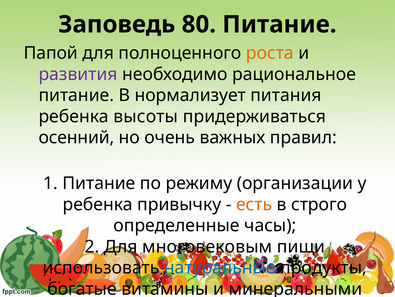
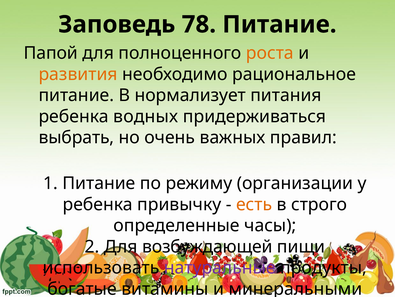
80: 80 -> 78
развития colour: purple -> orange
высоты: высоты -> водных
осенний at (76, 137): осенний -> выбрать
многовековым: многовековым -> возбуждающей
натуральные colour: blue -> purple
